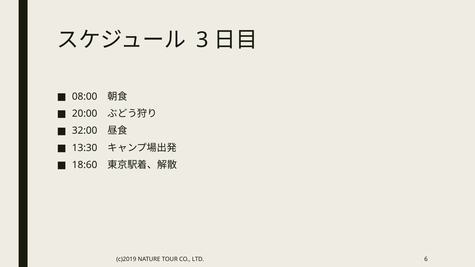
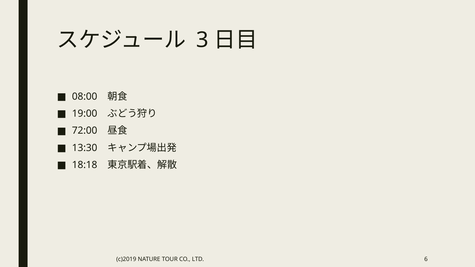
20:00: 20:00 -> 19:00
32:00: 32:00 -> 72:00
18:60: 18:60 -> 18:18
